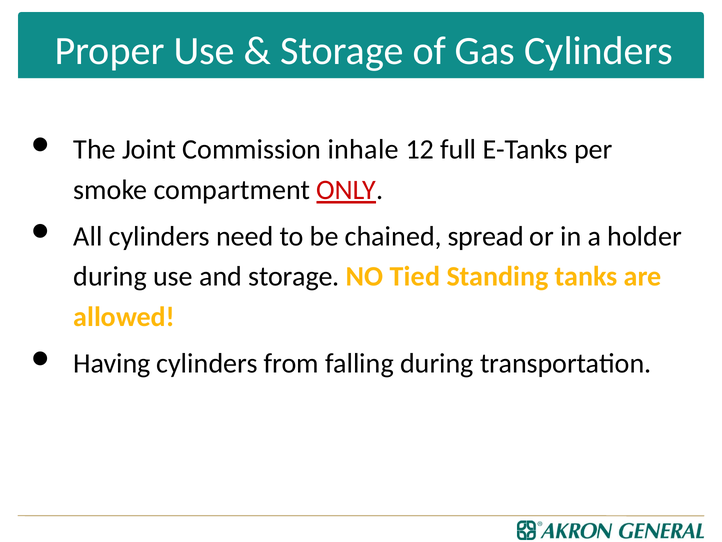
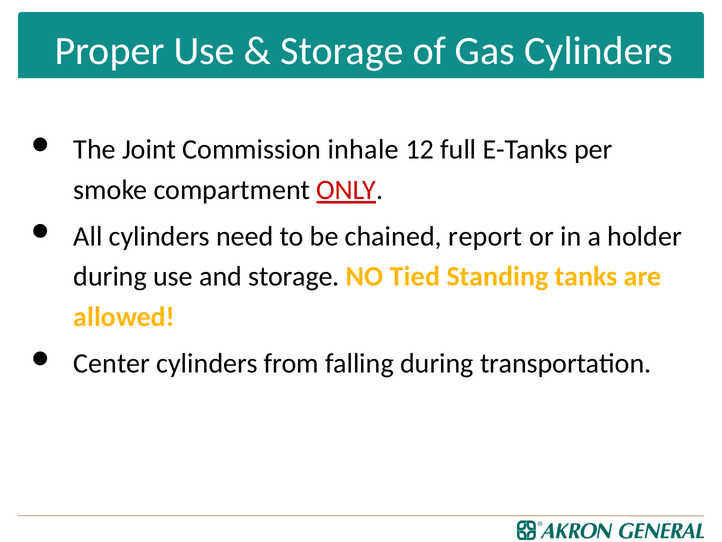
spread: spread -> report
Having: Having -> Center
